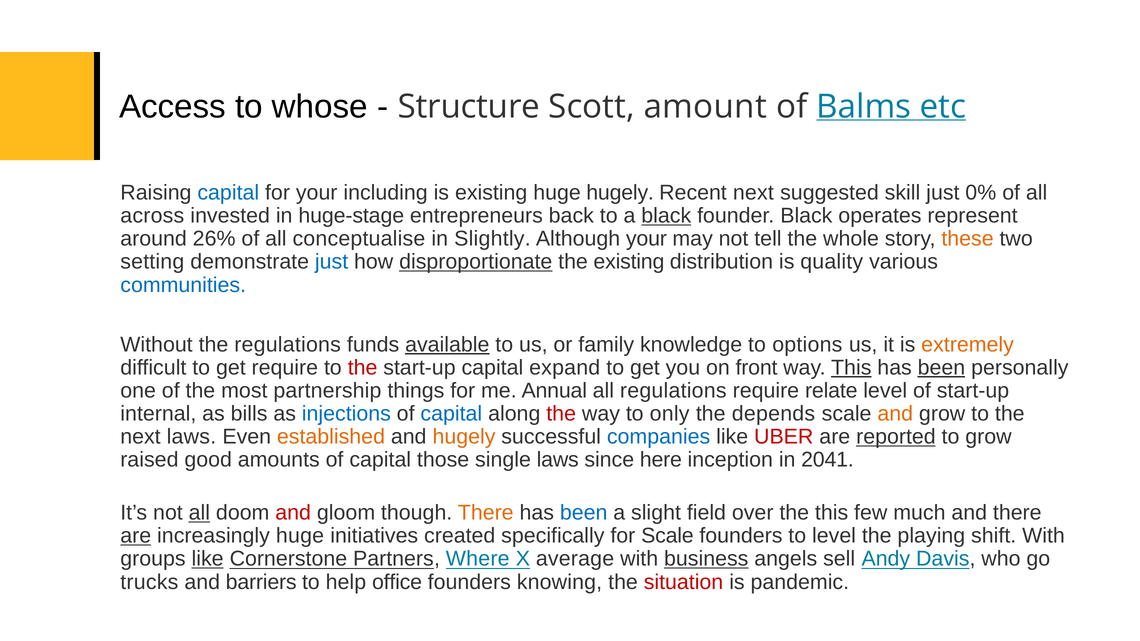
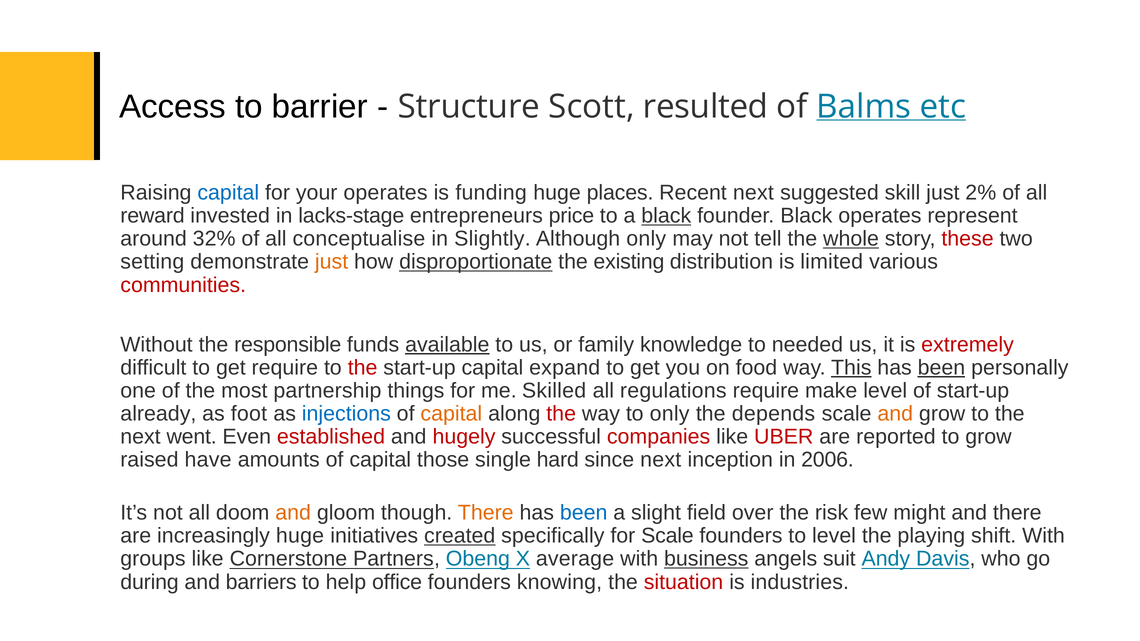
whose: whose -> barrier
amount: amount -> resulted
your including: including -> operates
is existing: existing -> funding
huge hugely: hugely -> places
0%: 0% -> 2%
across: across -> reward
huge-stage: huge-stage -> lacks-stage
back: back -> price
26%: 26% -> 32%
Although your: your -> only
whole underline: none -> present
these colour: orange -> red
just at (332, 262) colour: blue -> orange
quality: quality -> limited
communities colour: blue -> red
the regulations: regulations -> responsible
options: options -> needed
extremely colour: orange -> red
front: front -> food
Annual: Annual -> Skilled
relate: relate -> make
internal: internal -> already
bills: bills -> foot
capital at (451, 414) colour: blue -> orange
next laws: laws -> went
established colour: orange -> red
hugely at (464, 437) colour: orange -> red
companies colour: blue -> red
reported underline: present -> none
good: good -> have
single laws: laws -> hard
since here: here -> next
2041: 2041 -> 2006
all at (199, 513) underline: present -> none
and at (293, 513) colour: red -> orange
the this: this -> risk
much: much -> might
are at (136, 536) underline: present -> none
created underline: none -> present
like at (208, 559) underline: present -> none
Where: Where -> Obeng
sell: sell -> suit
trucks: trucks -> during
pandemic: pandemic -> industries
